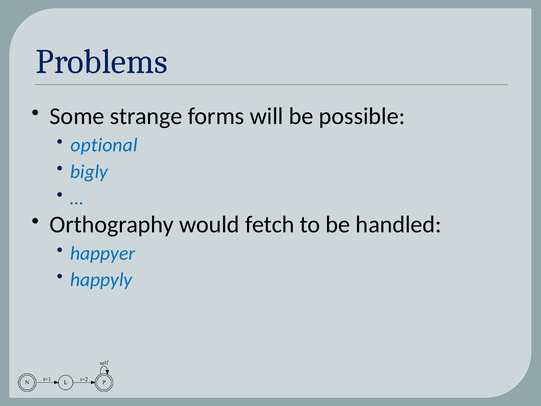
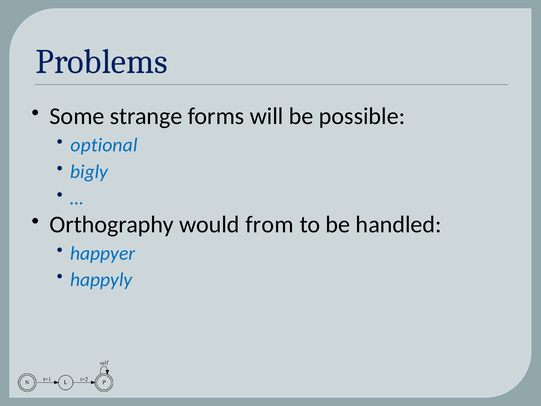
fetch: fetch -> from
